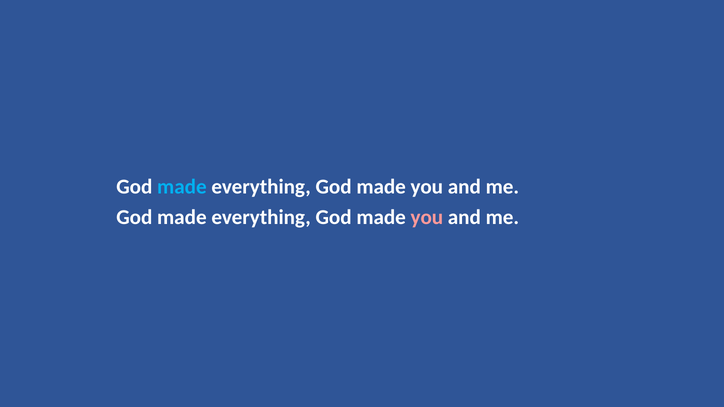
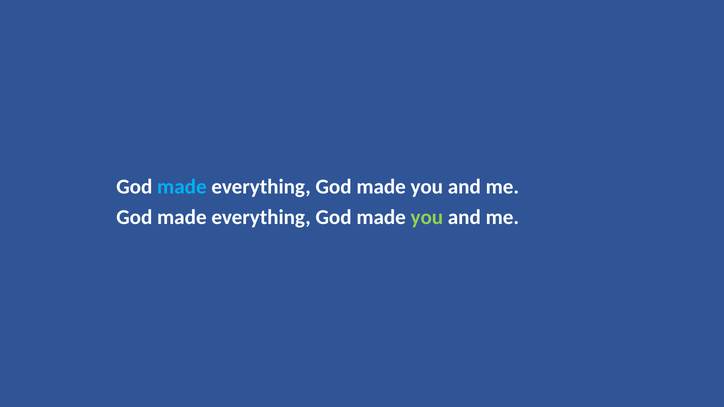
you at (427, 217) colour: pink -> light green
